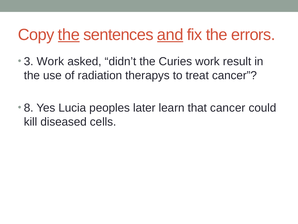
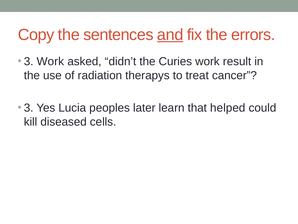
the at (69, 35) underline: present -> none
8 at (29, 108): 8 -> 3
that cancer: cancer -> helped
